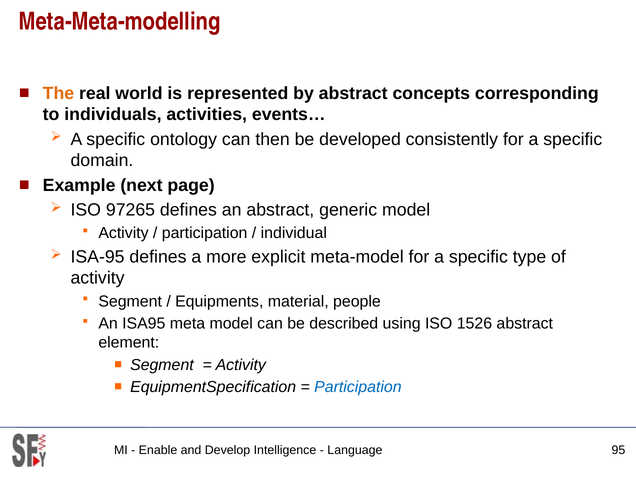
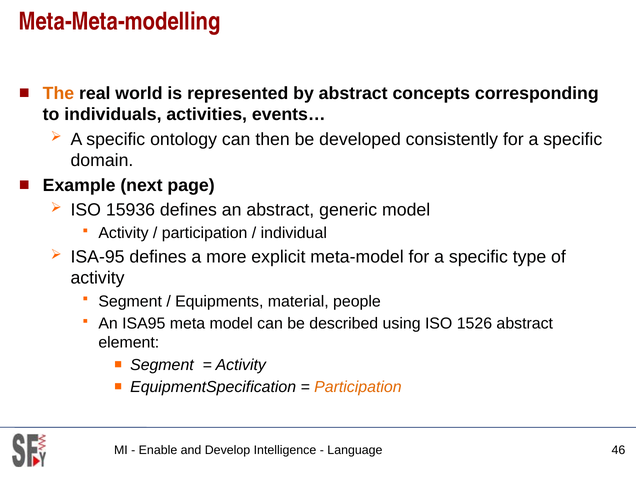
97265: 97265 -> 15936
Participation at (358, 387) colour: blue -> orange
95: 95 -> 46
